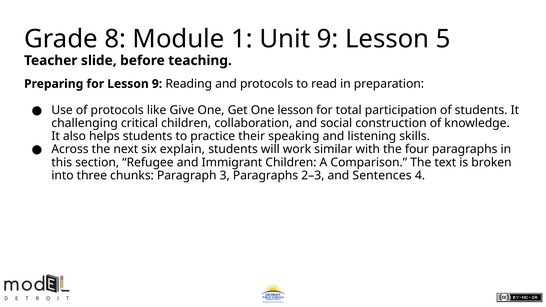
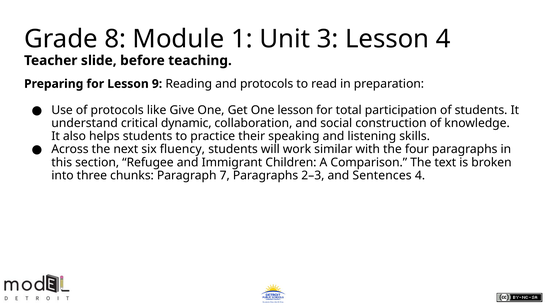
Unit 9: 9 -> 3
Lesson 5: 5 -> 4
challenging: challenging -> understand
critical children: children -> dynamic
explain: explain -> fluency
3: 3 -> 7
